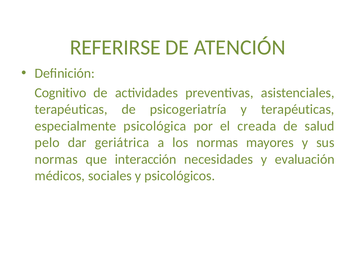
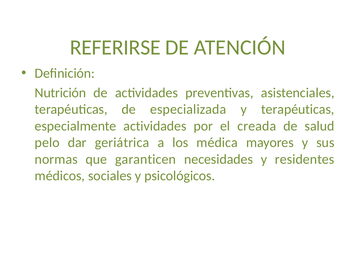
Cognitivo: Cognitivo -> Nutrición
psicogeriatría: psicogeriatría -> especializada
especialmente psicológica: psicológica -> actividades
los normas: normas -> médica
interacción: interacción -> garanticen
evaluación: evaluación -> residentes
